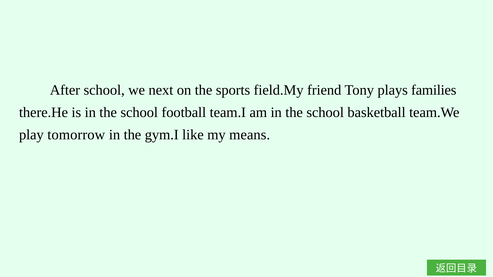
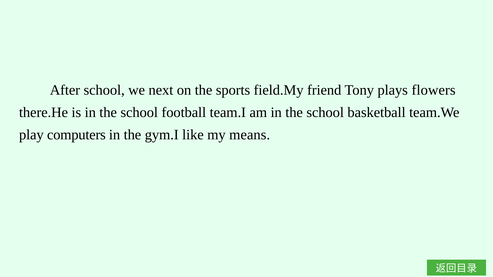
families: families -> flowers
tomorrow: tomorrow -> computers
